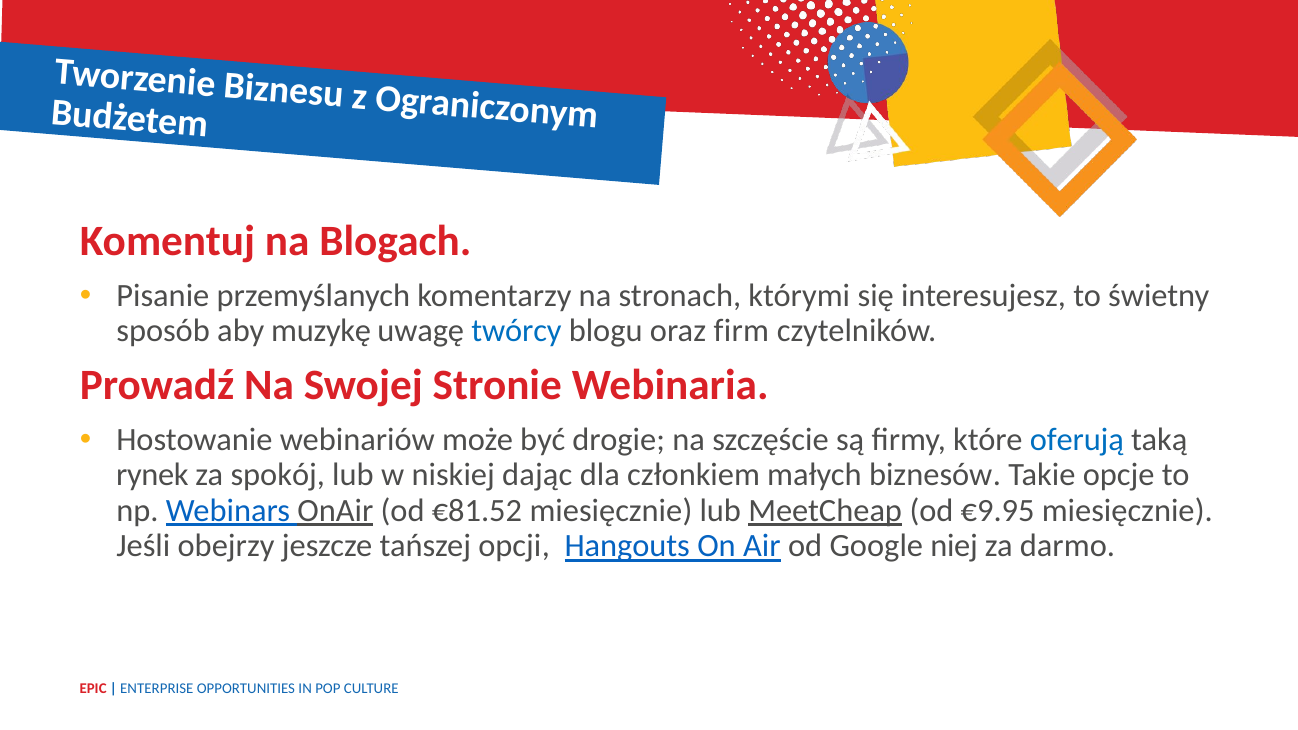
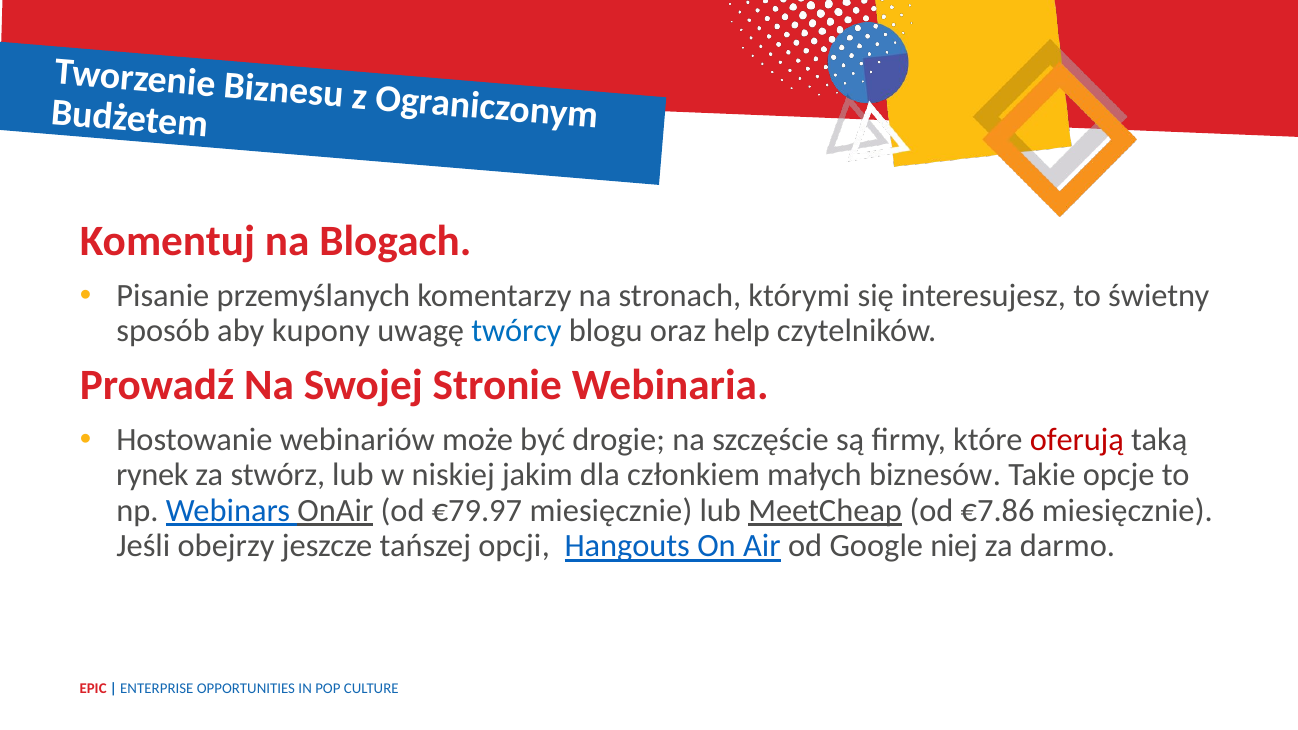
muzykę: muzykę -> kupony
firm: firm -> help
oferują colour: blue -> red
spokój: spokój -> stwórz
dając: dając -> jakim
€81.52: €81.52 -> €79.97
€9.95: €9.95 -> €7.86
